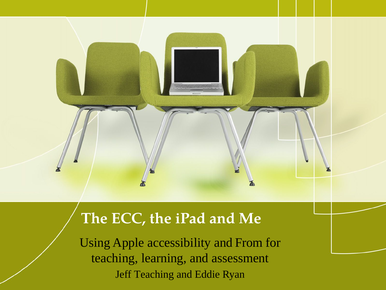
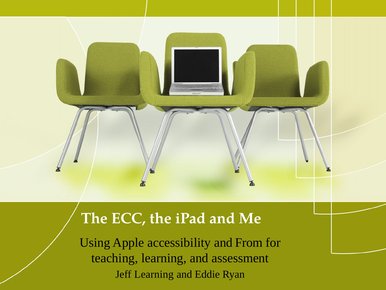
Jeff Teaching: Teaching -> Learning
